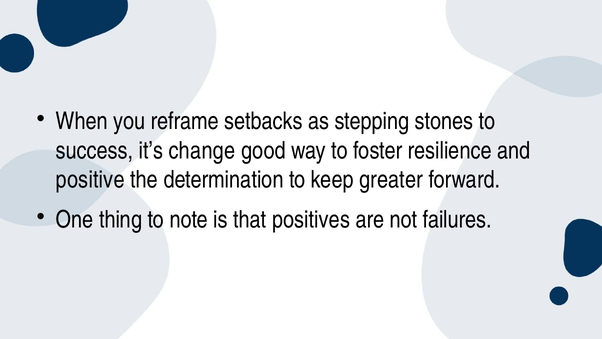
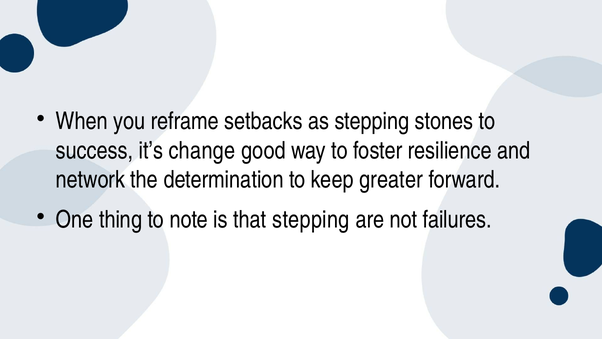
positive: positive -> network
that positives: positives -> stepping
